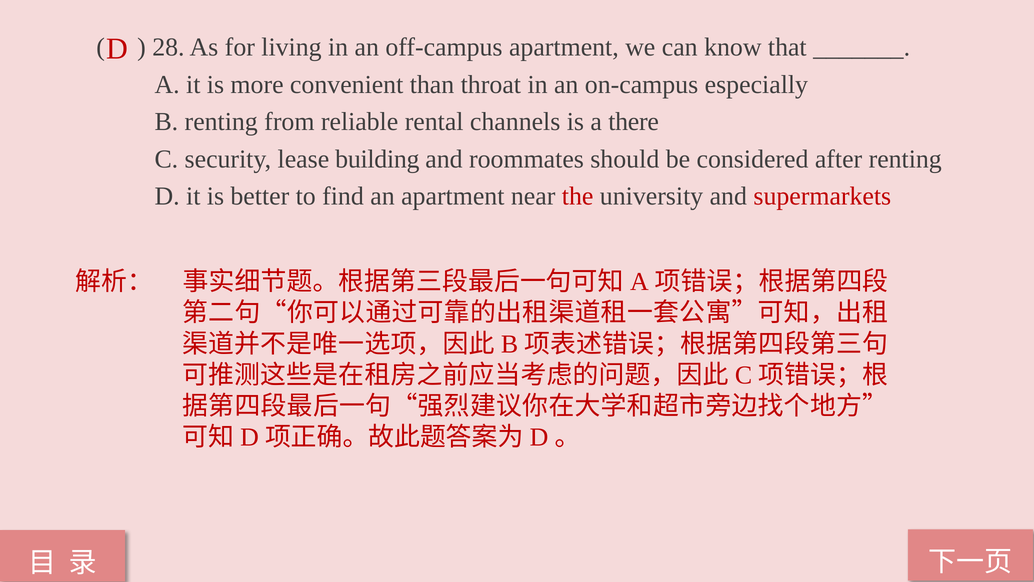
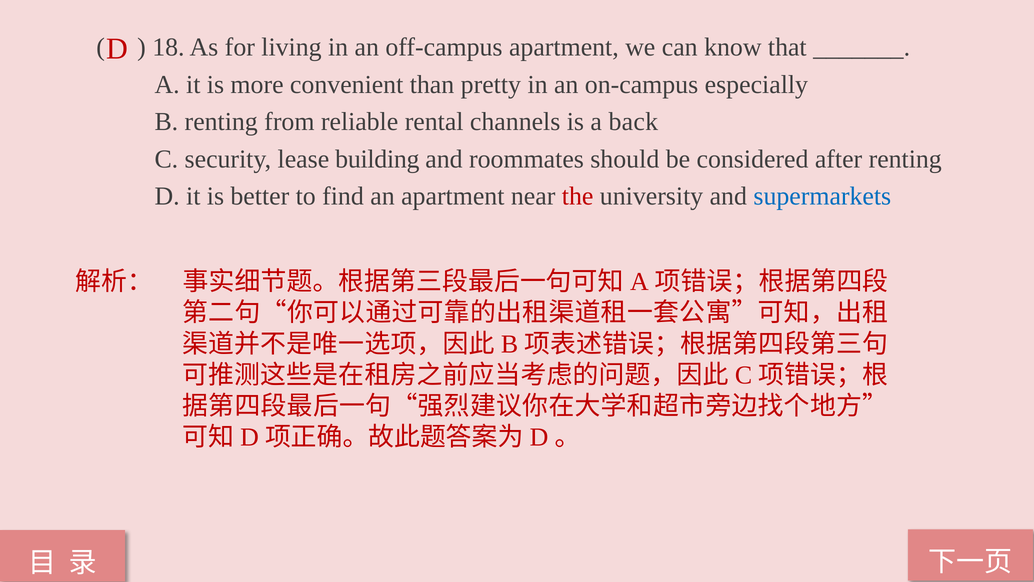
28: 28 -> 18
throat: throat -> pretty
there: there -> back
supermarkets colour: red -> blue
